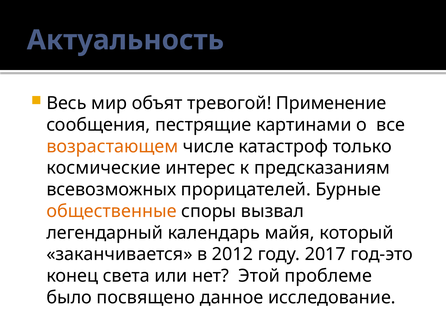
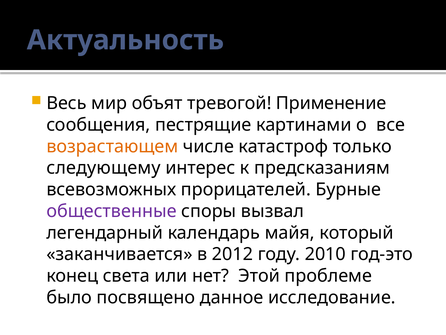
космические: космические -> следующему
общественные colour: orange -> purple
2017: 2017 -> 2010
